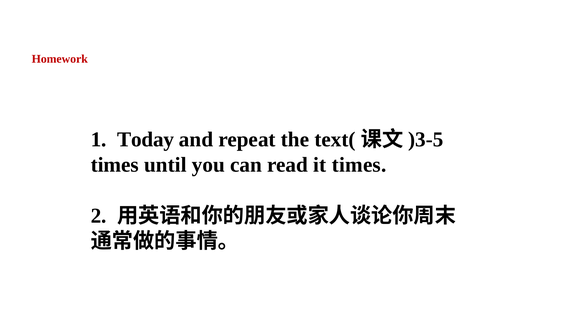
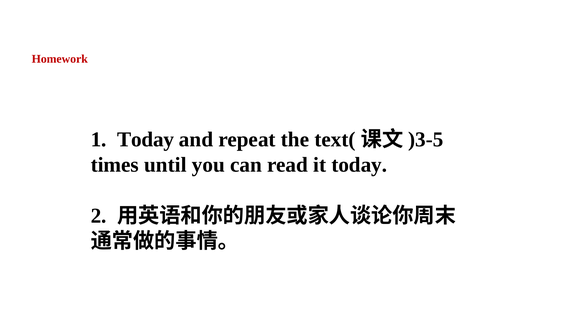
it times: times -> today
